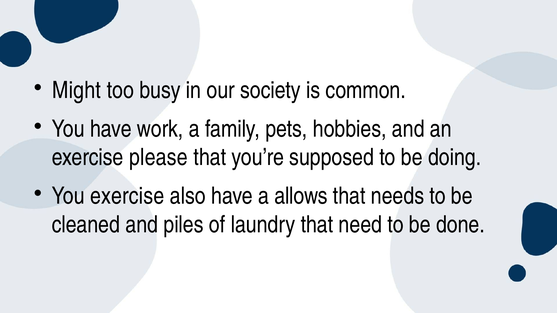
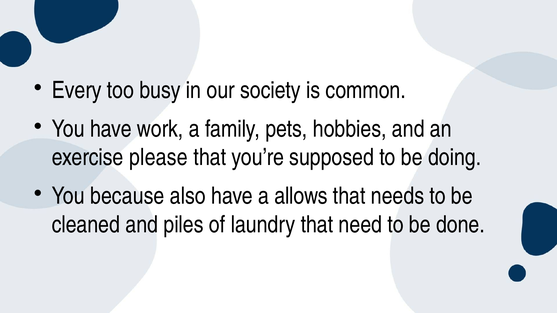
Might: Might -> Every
You exercise: exercise -> because
